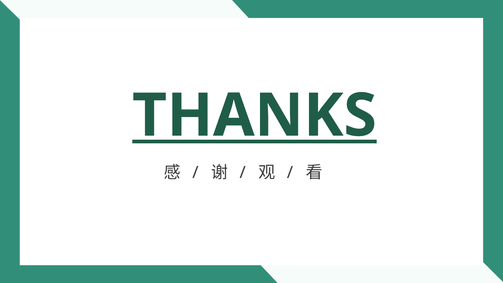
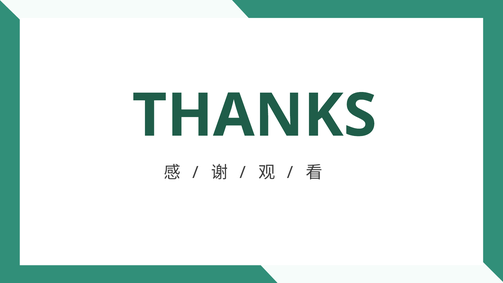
THANKS underline: present -> none
